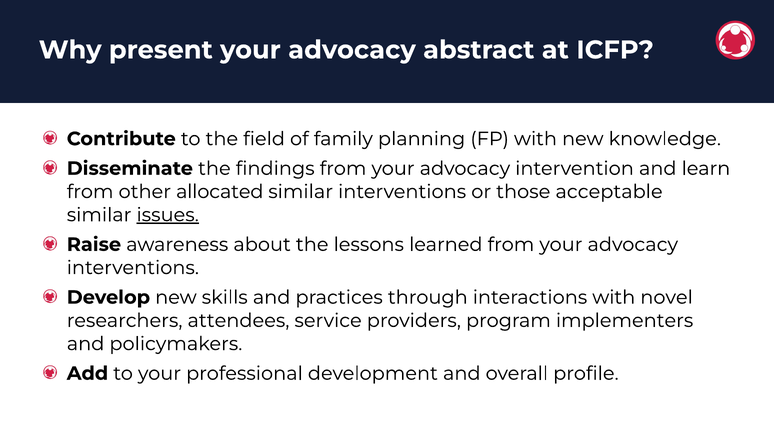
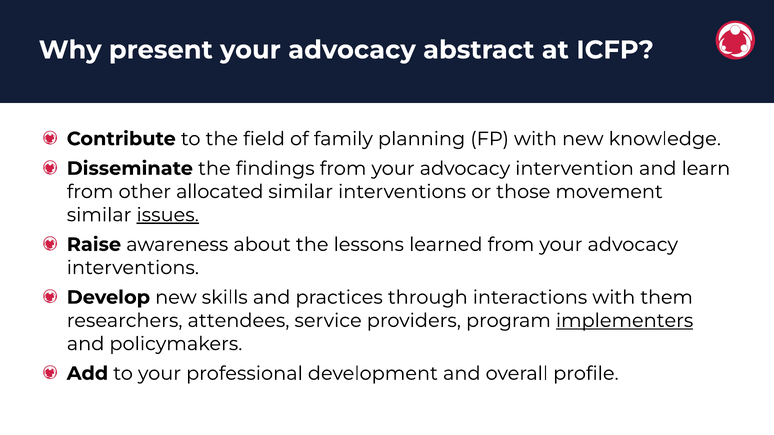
acceptable: acceptable -> movement
novel: novel -> them
implementers underline: none -> present
